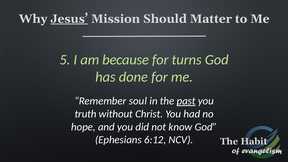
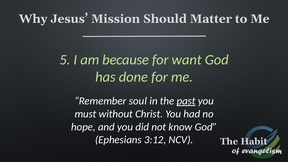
Jesus underline: present -> none
turns: turns -> want
truth: truth -> must
6:12: 6:12 -> 3:12
